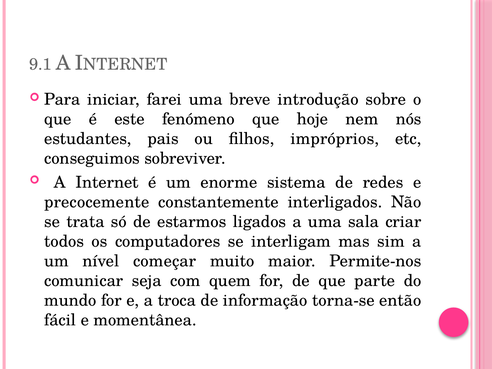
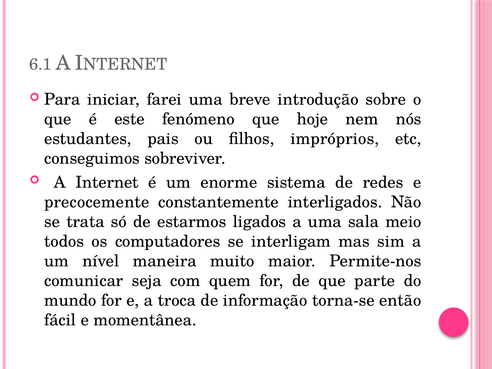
9.1: 9.1 -> 6.1
criar: criar -> meio
começar: começar -> maneira
